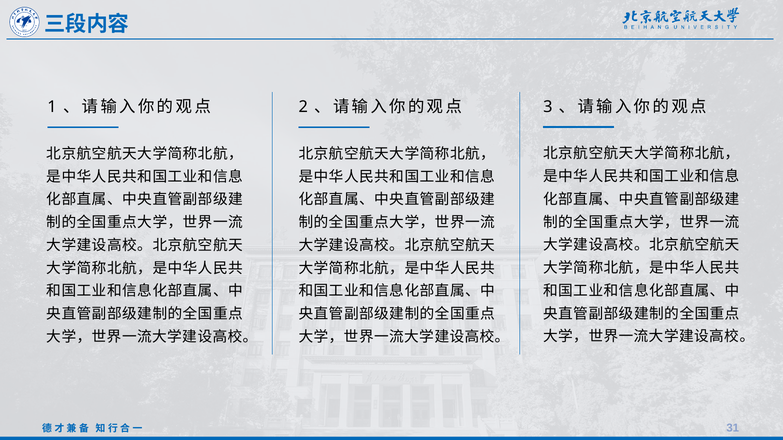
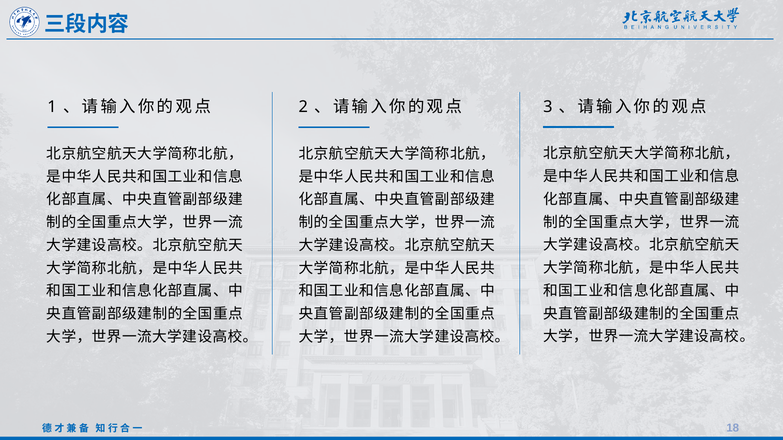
31: 31 -> 18
